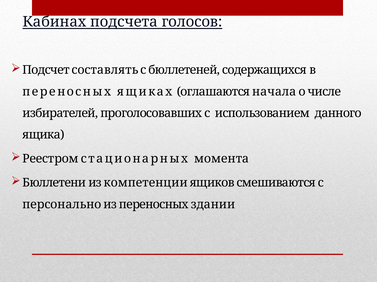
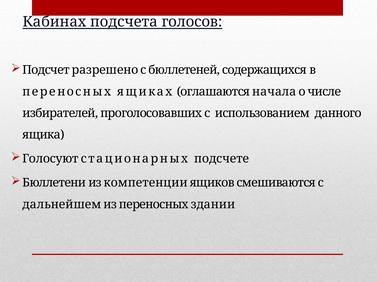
составлять: составлять -> разрешено
Реестром: Реестром -> Голосуют
момента: момента -> подсчете
персонально: персонально -> дальнейшем
